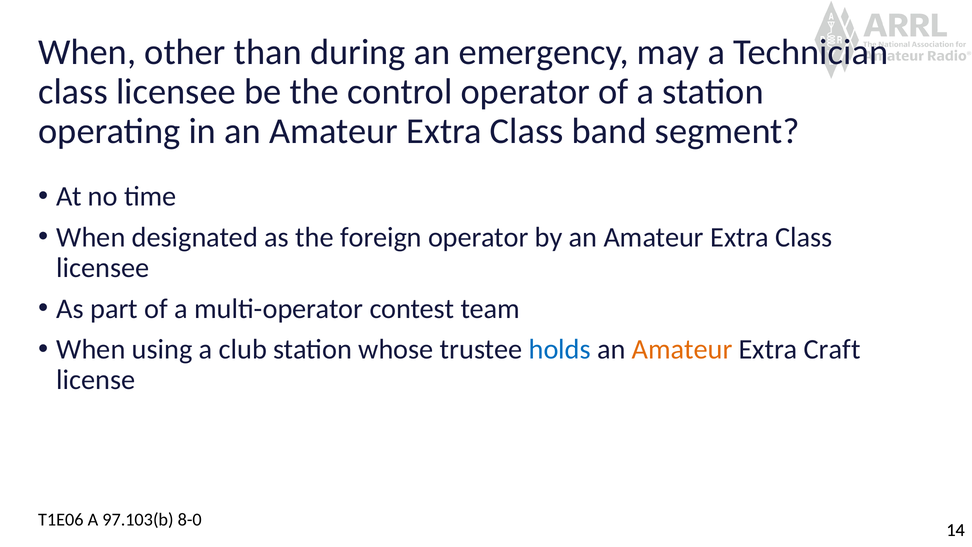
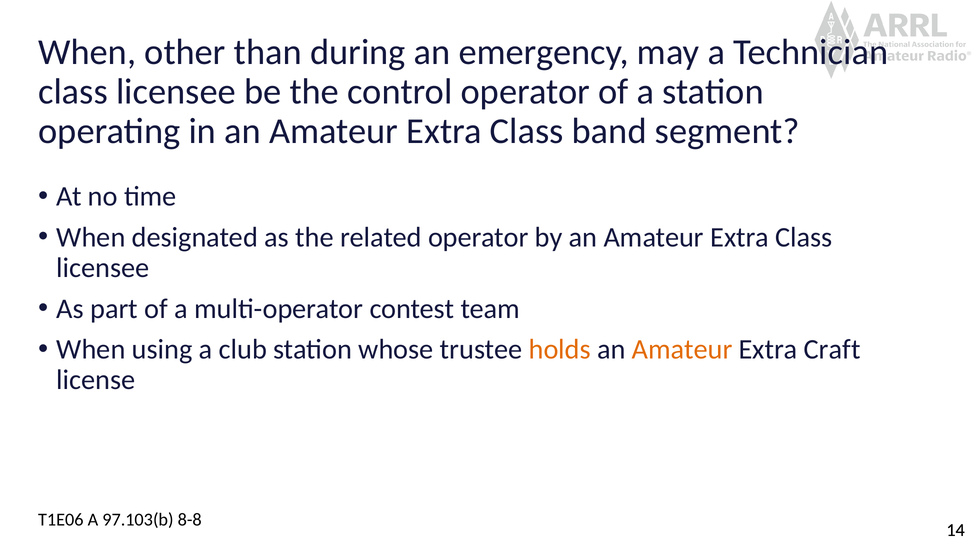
foreign: foreign -> related
holds colour: blue -> orange
8-0: 8-0 -> 8-8
